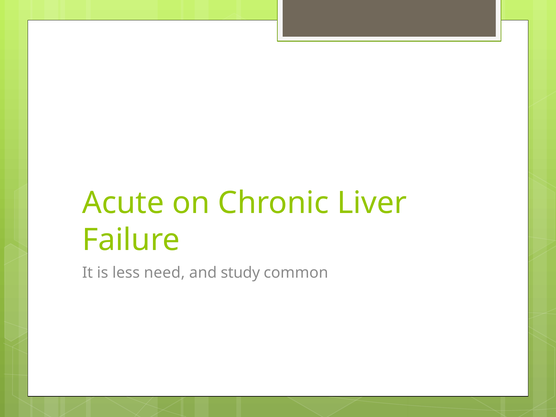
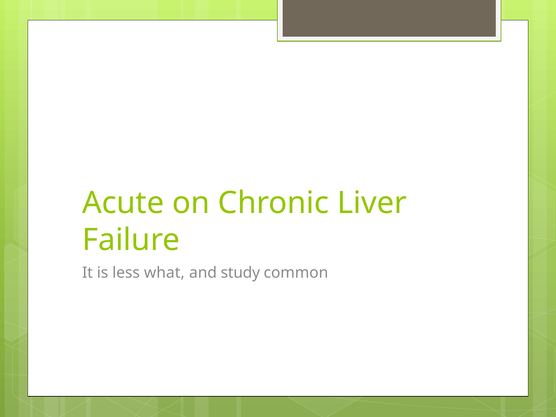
need: need -> what
